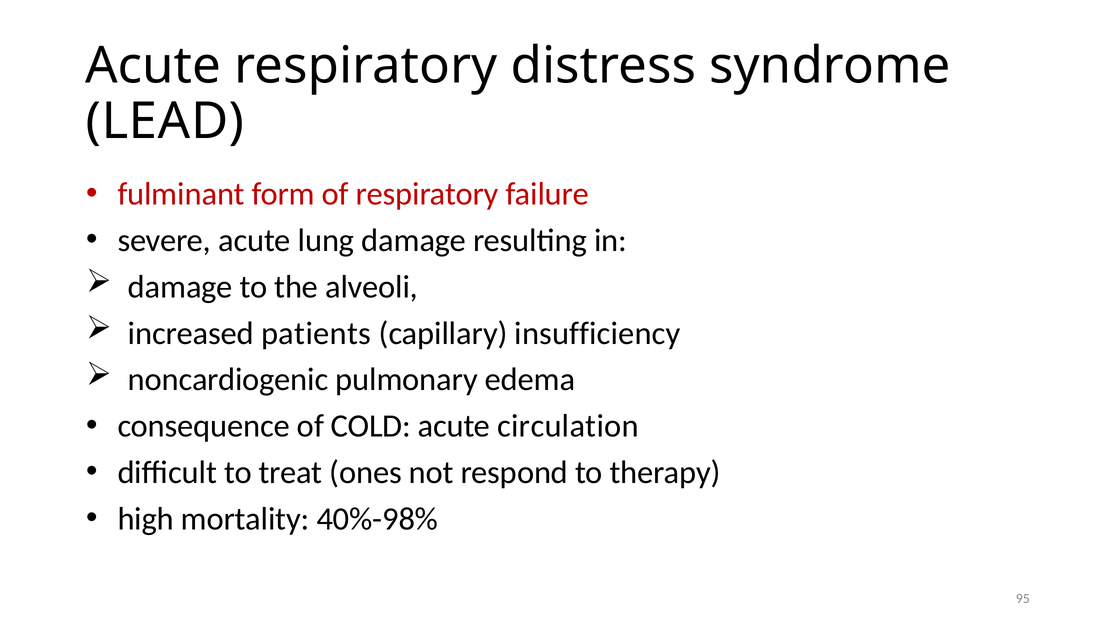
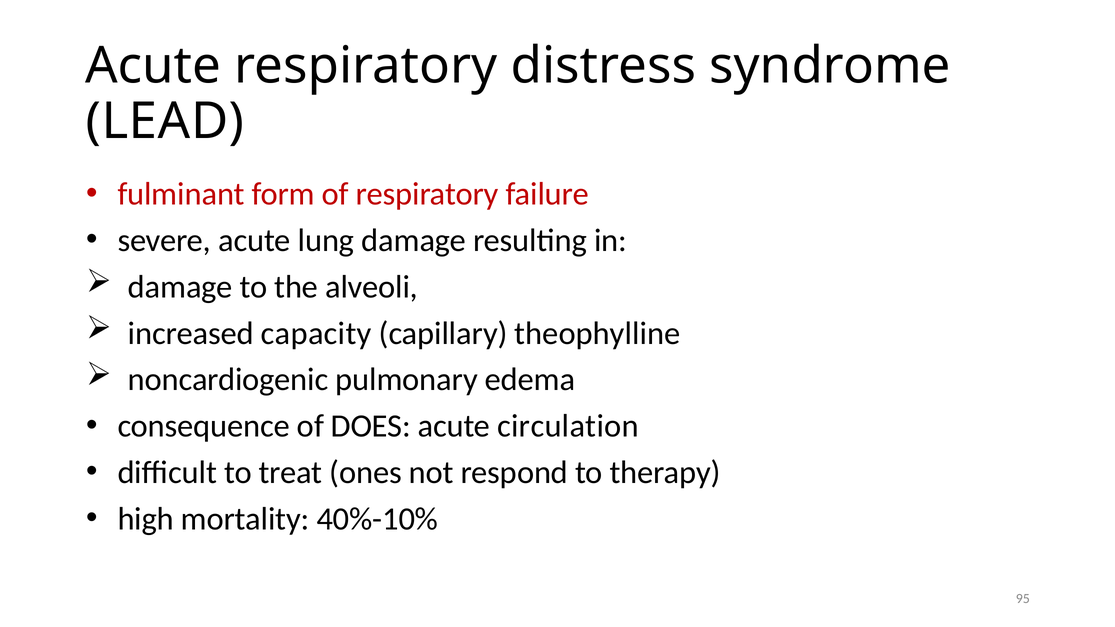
patients: patients -> capacity
insufficiency: insufficiency -> theophylline
COLD: COLD -> DOES
40%-98%: 40%-98% -> 40%-10%
